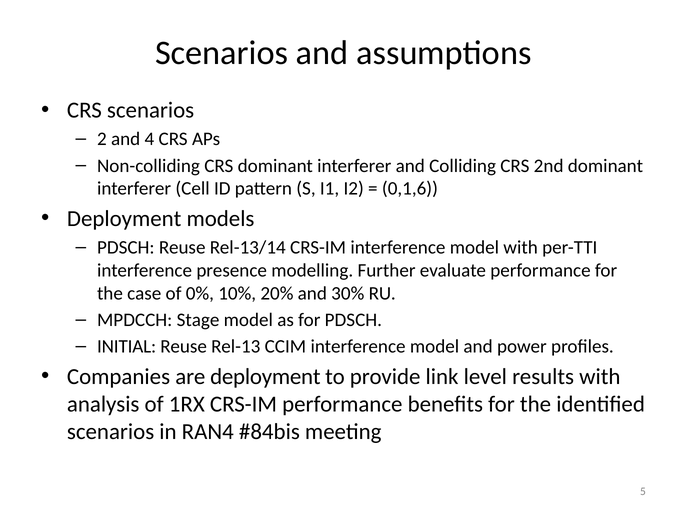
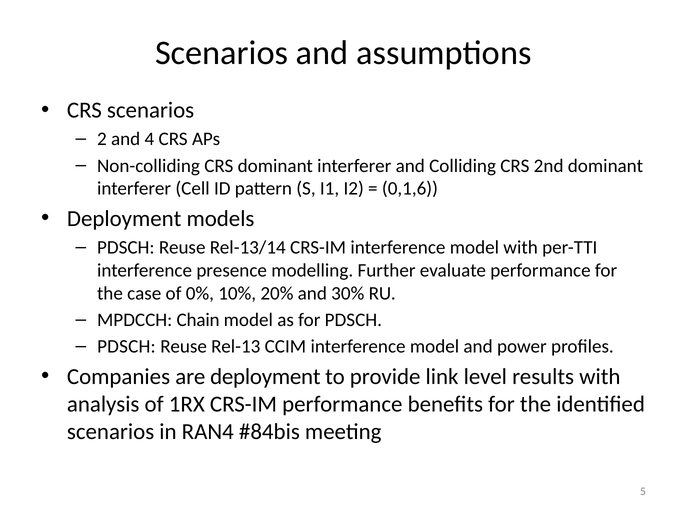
Stage: Stage -> Chain
INITIAL at (127, 347): INITIAL -> PDSCH
